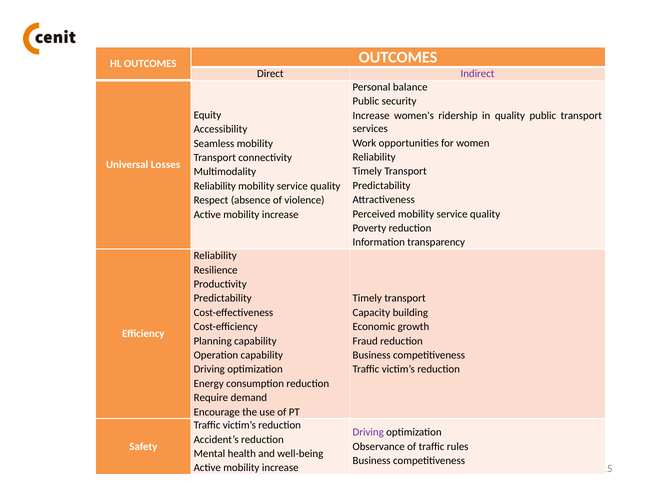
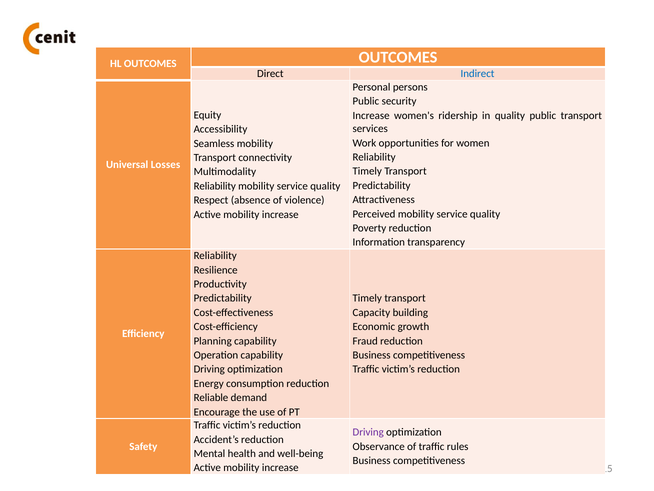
Indirect colour: purple -> blue
balance: balance -> persons
Require: Require -> Reliable
